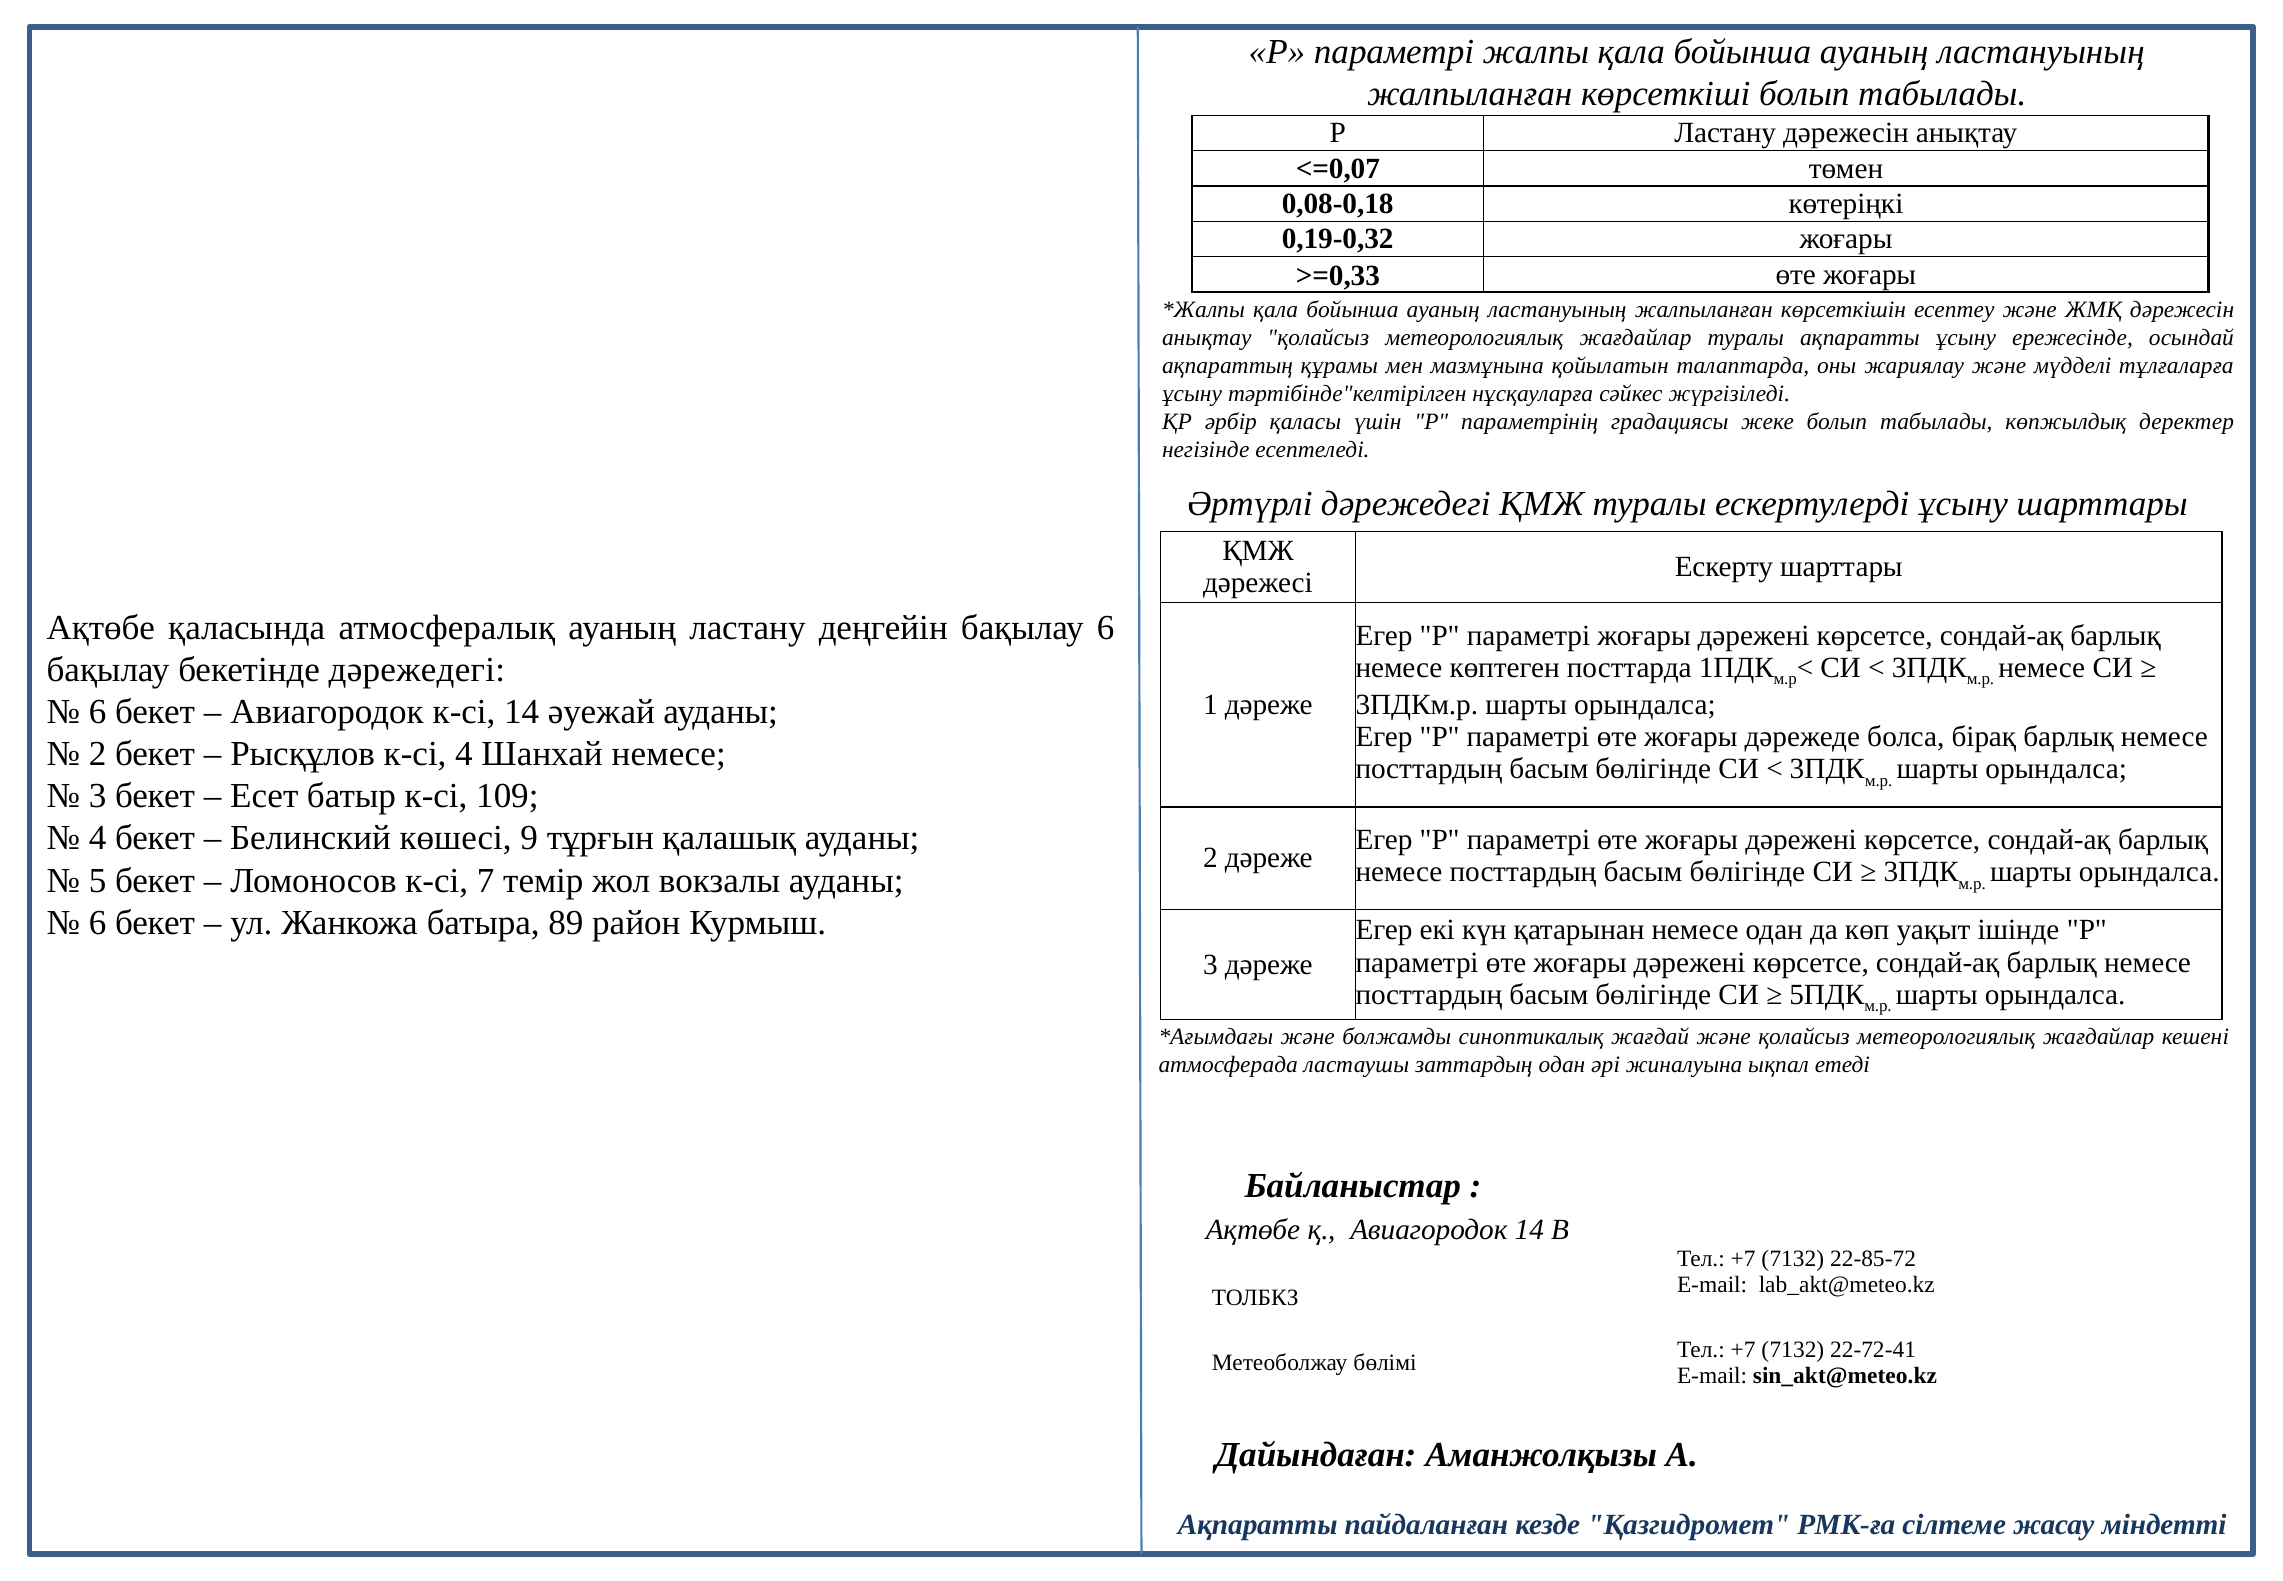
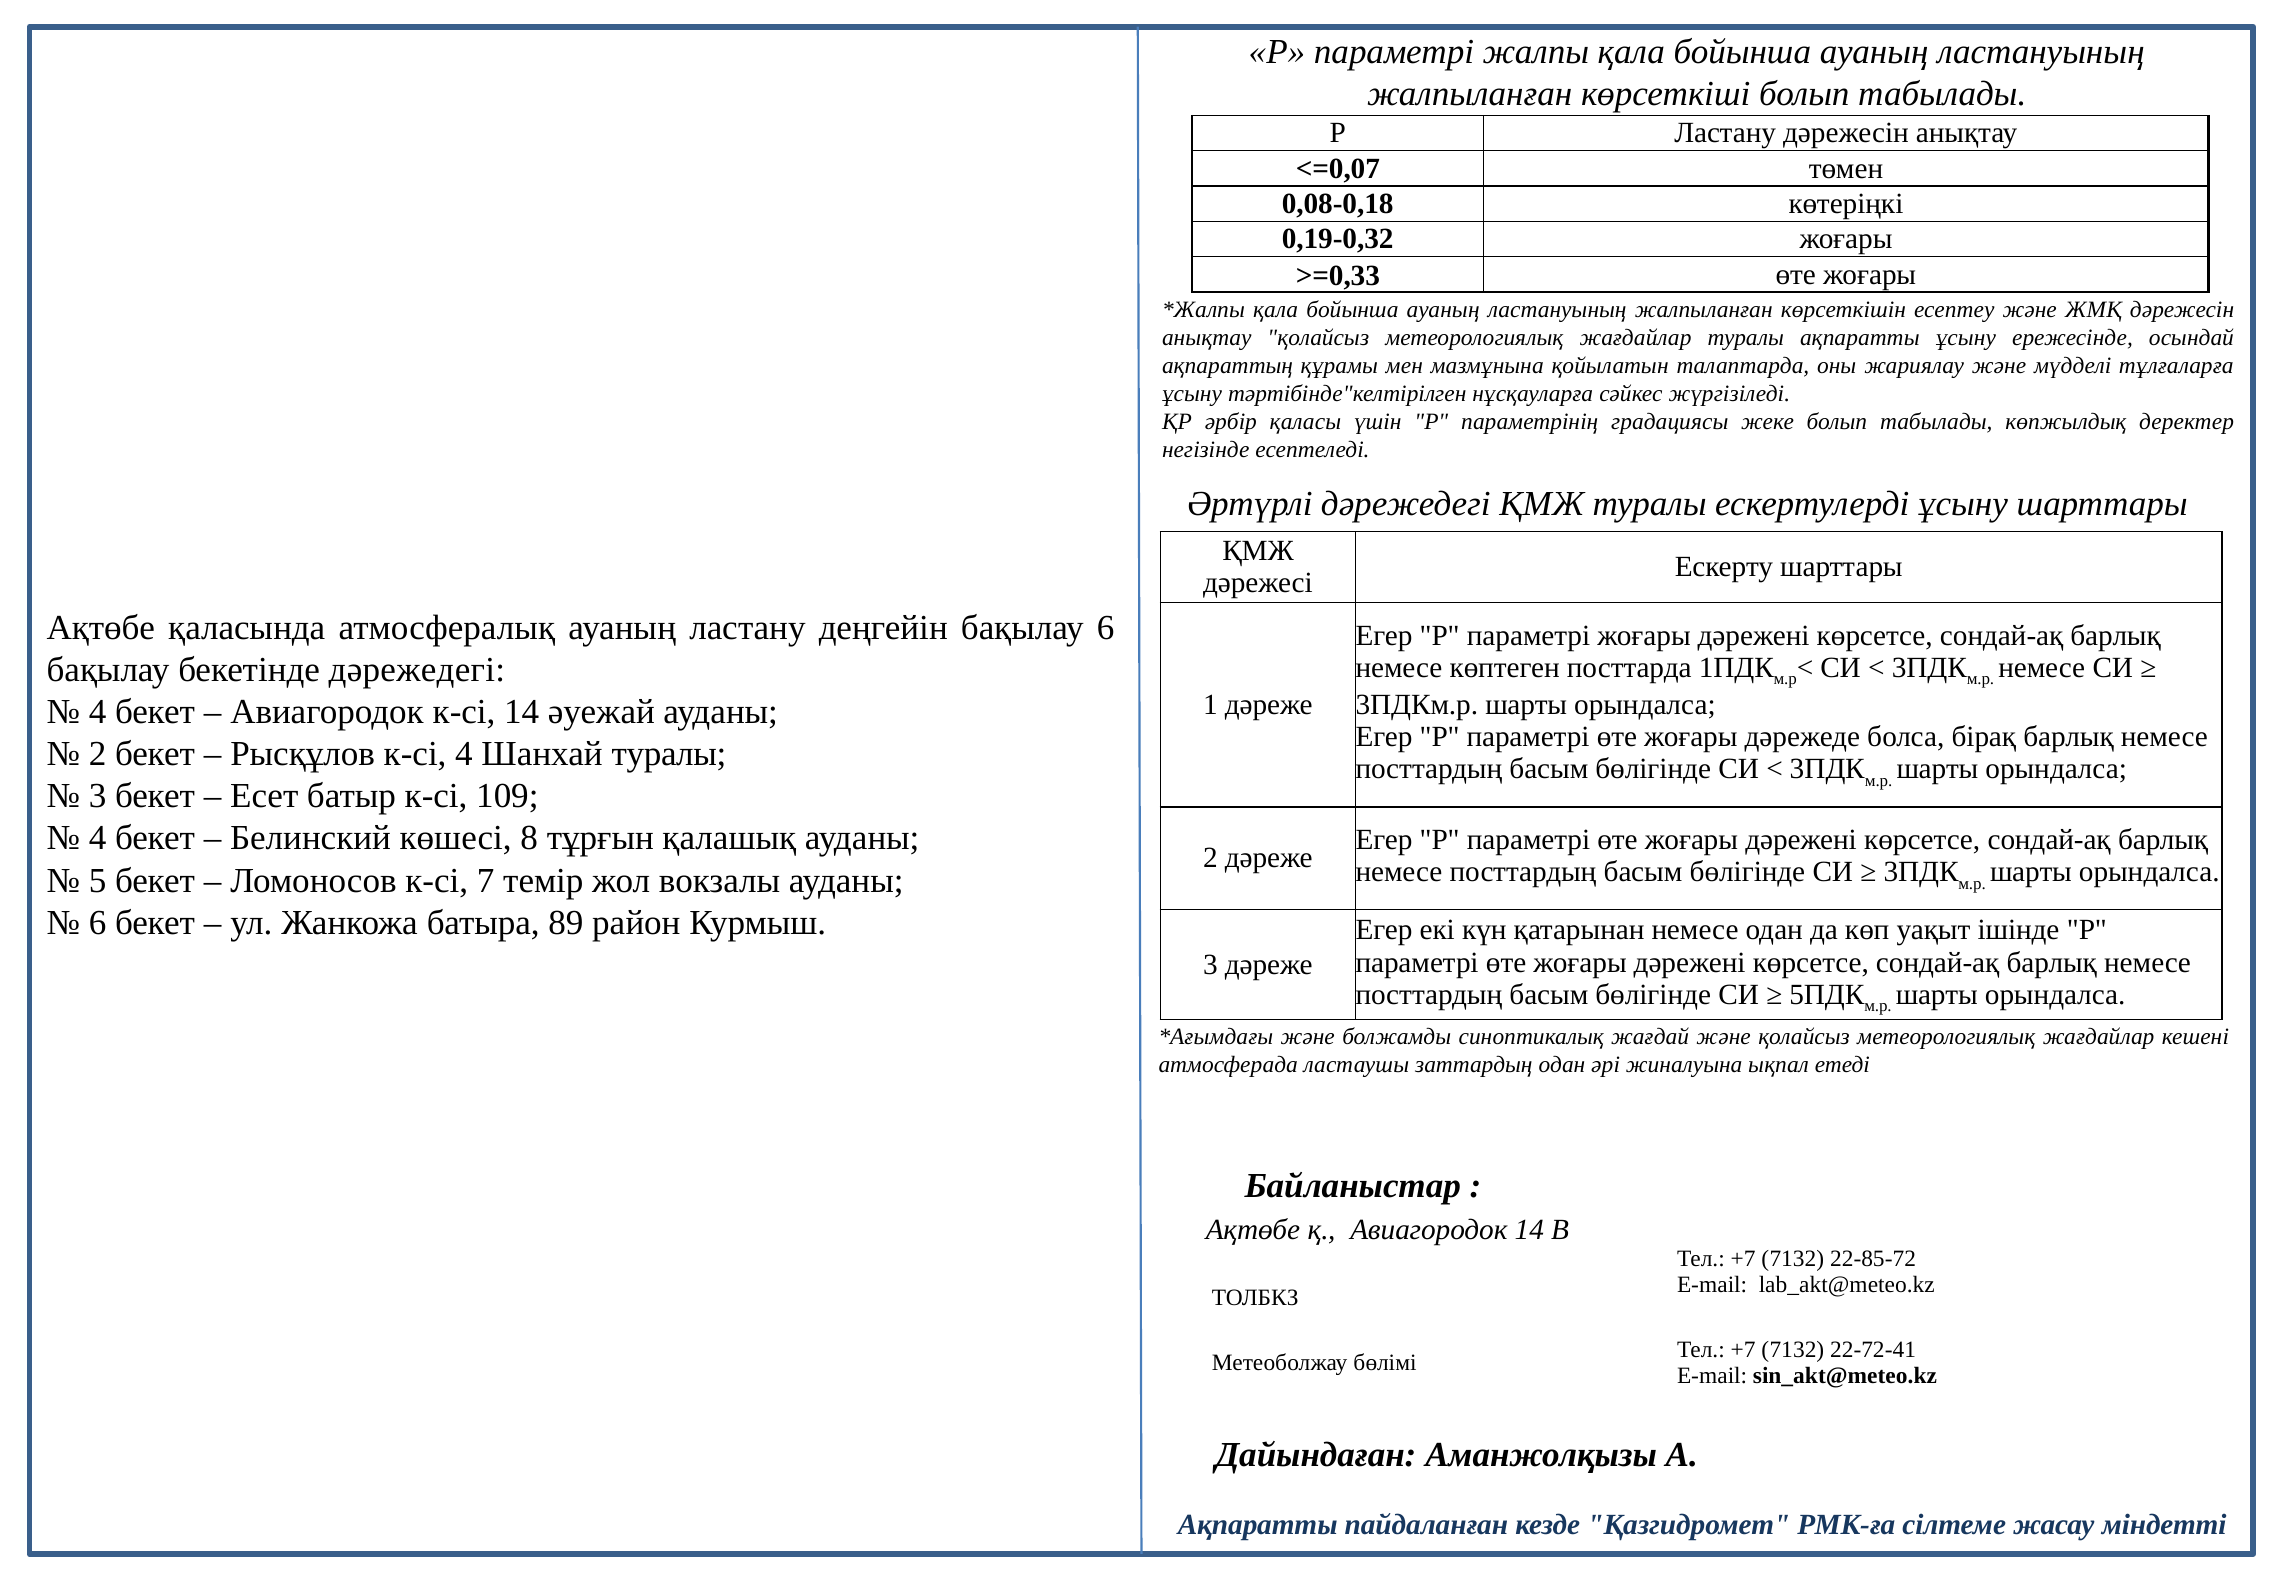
6 at (98, 712): 6 -> 4
Шанхай немесе: немесе -> туралы
9: 9 -> 8
